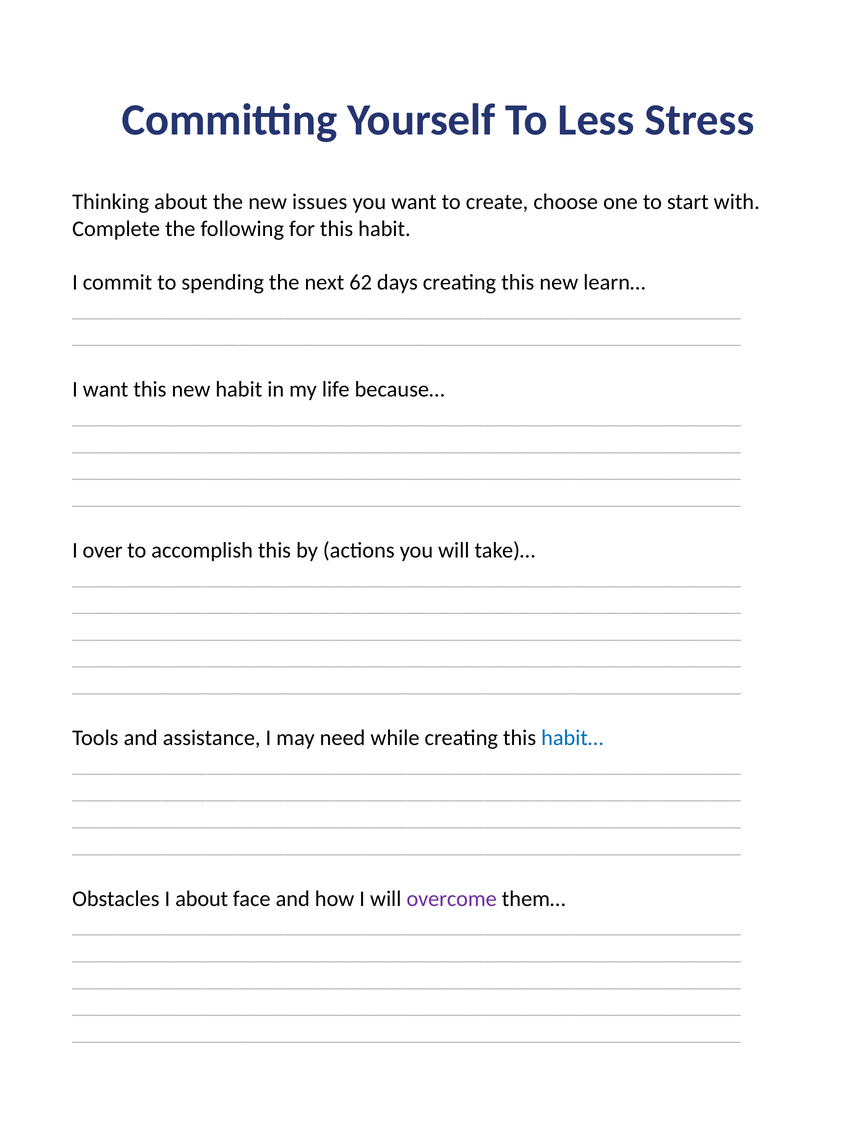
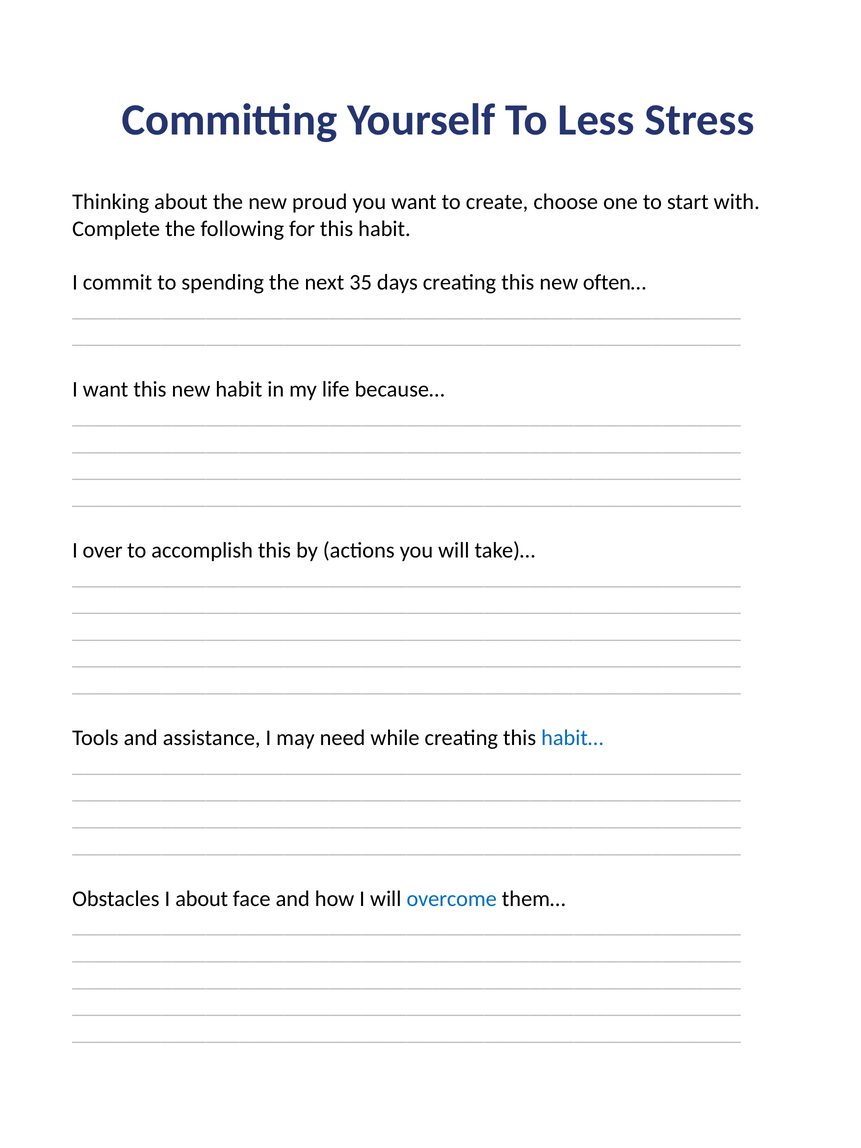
issues: issues -> proud
62: 62 -> 35
learn…: learn… -> often…
overcome colour: purple -> blue
